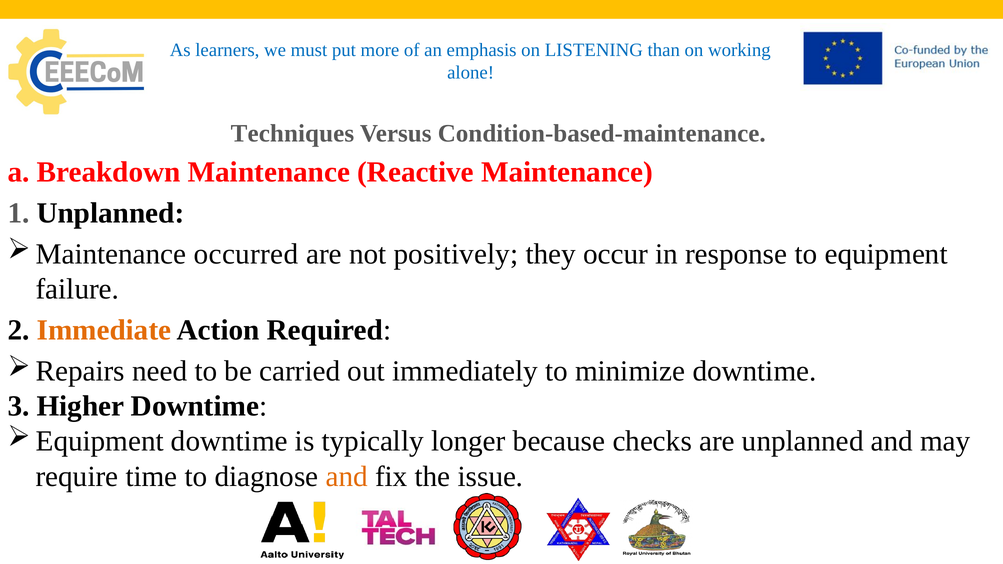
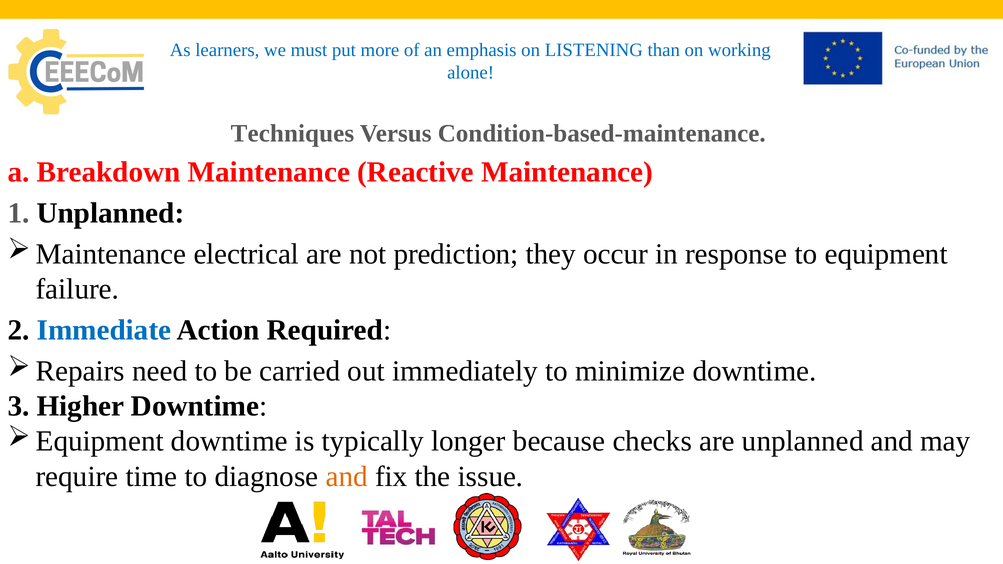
occurred: occurred -> electrical
positively: positively -> prediction
Immediate colour: orange -> blue
